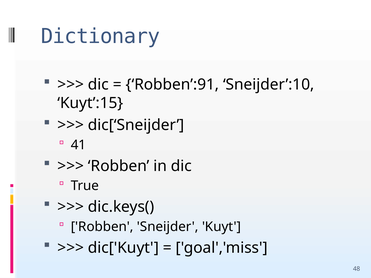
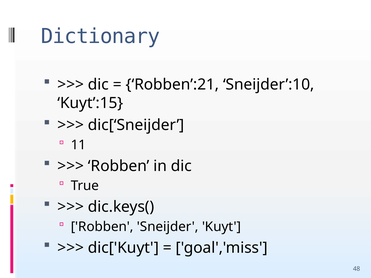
Robben’:91: Robben’:91 -> Robben’:21
41: 41 -> 11
